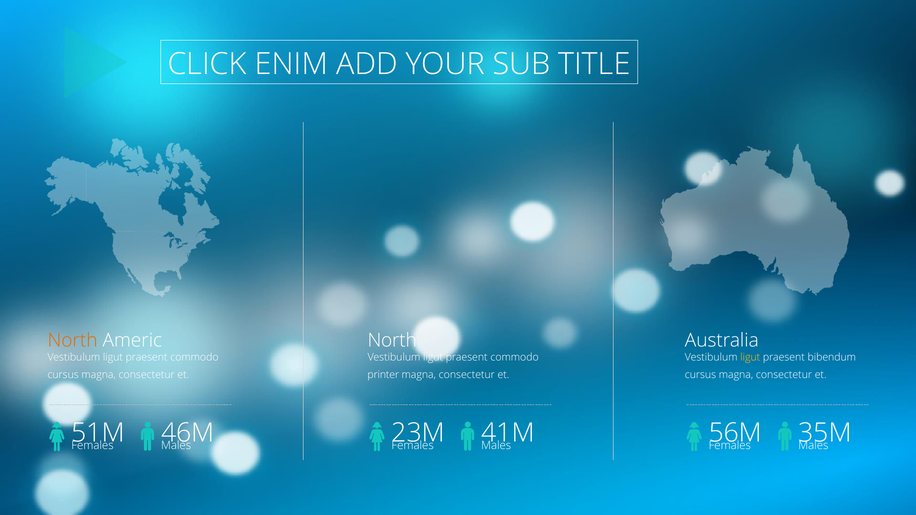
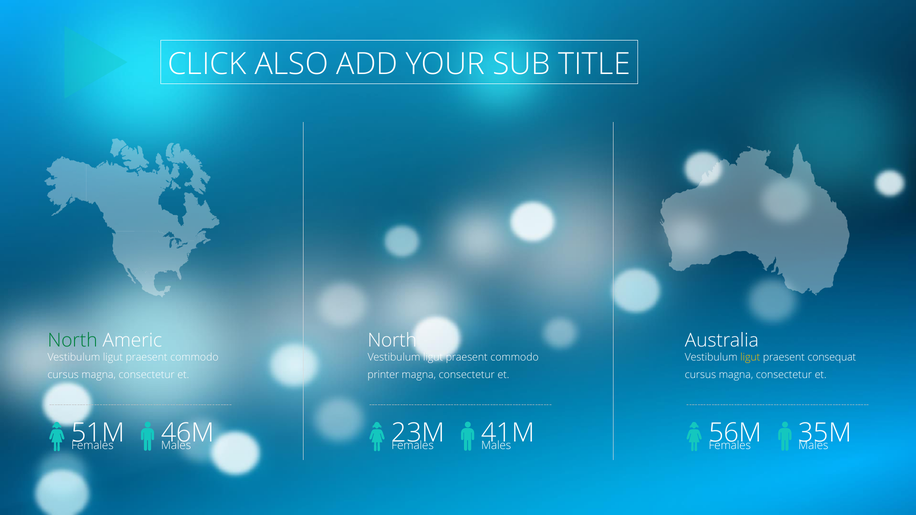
ENIM: ENIM -> ALSO
North at (73, 341) colour: orange -> green
bibendum: bibendum -> consequat
